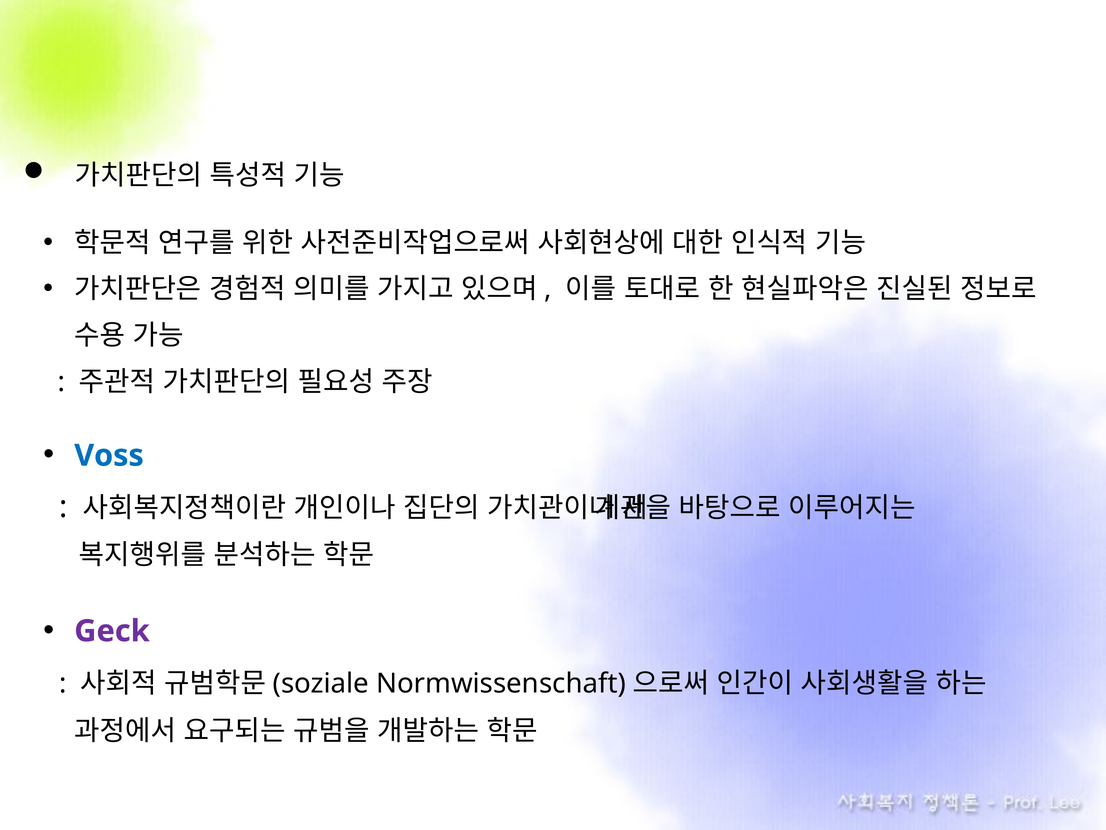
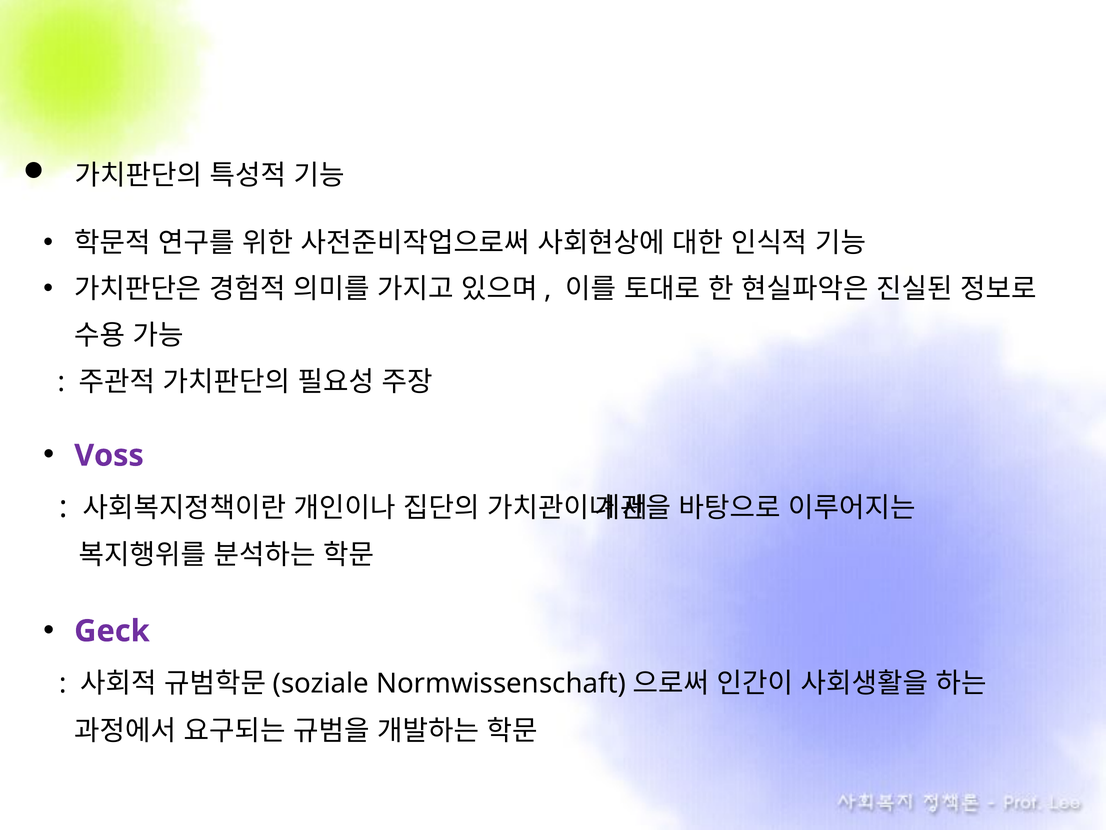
Voss colour: blue -> purple
